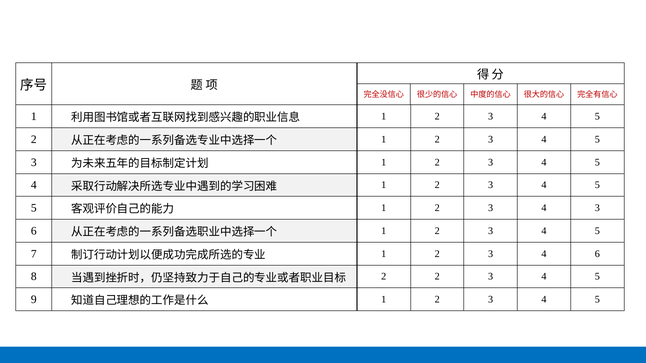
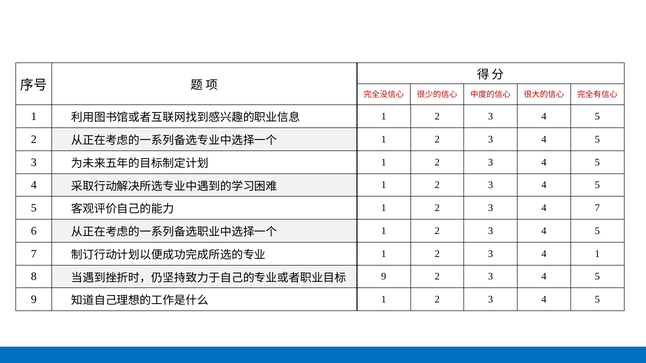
4 3: 3 -> 7
4 6: 6 -> 1
2 at (384, 277): 2 -> 9
